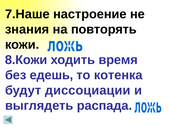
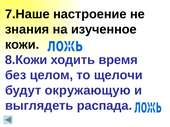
повторять: повторять -> изученное
едешь: едешь -> целом
котенка: котенка -> щелочи
диссоциации: диссоциации -> окружающую
